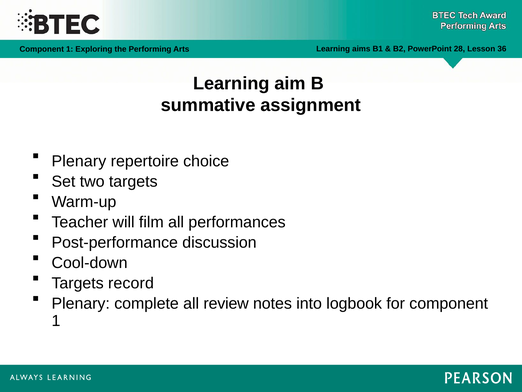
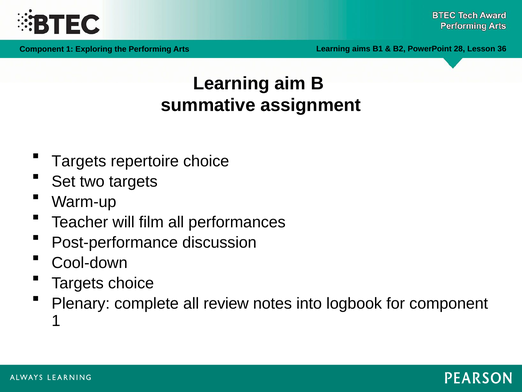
Plenary at (79, 161): Plenary -> Targets
Targets record: record -> choice
